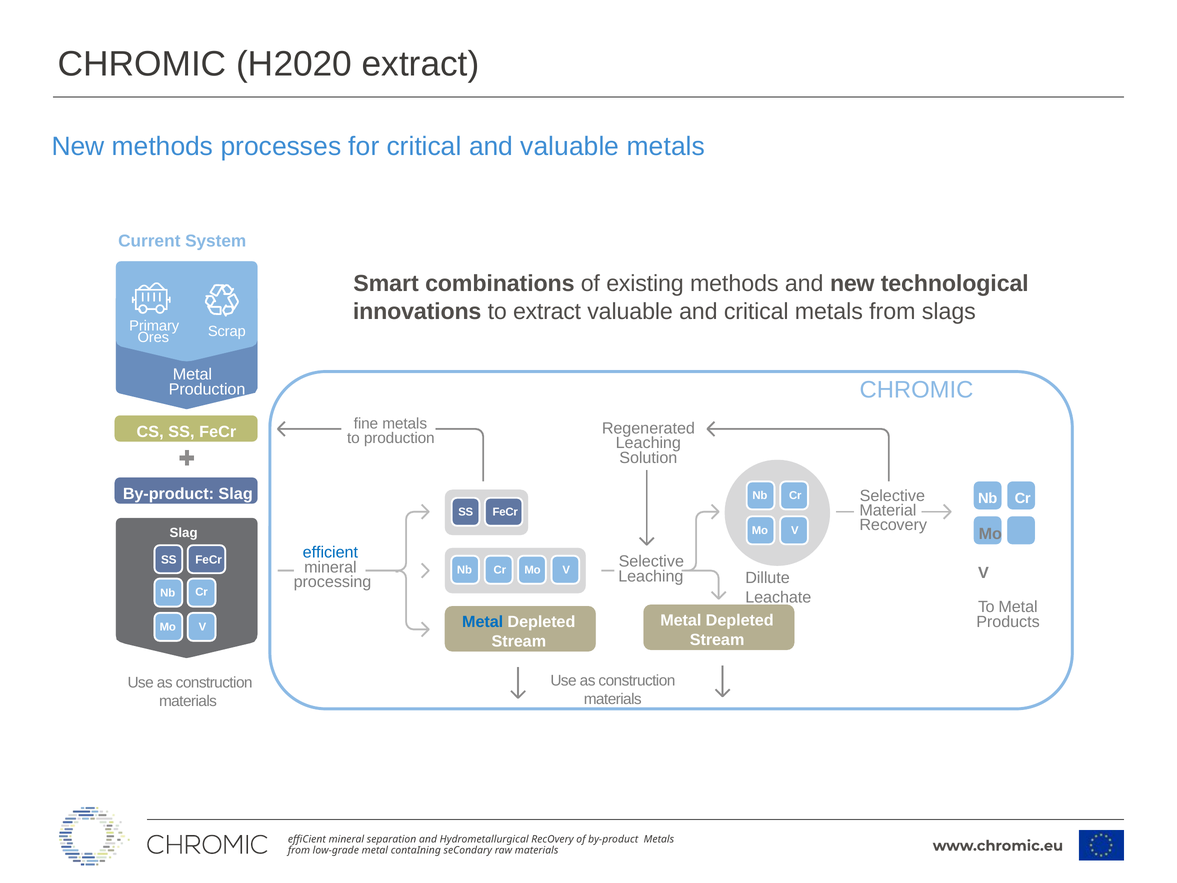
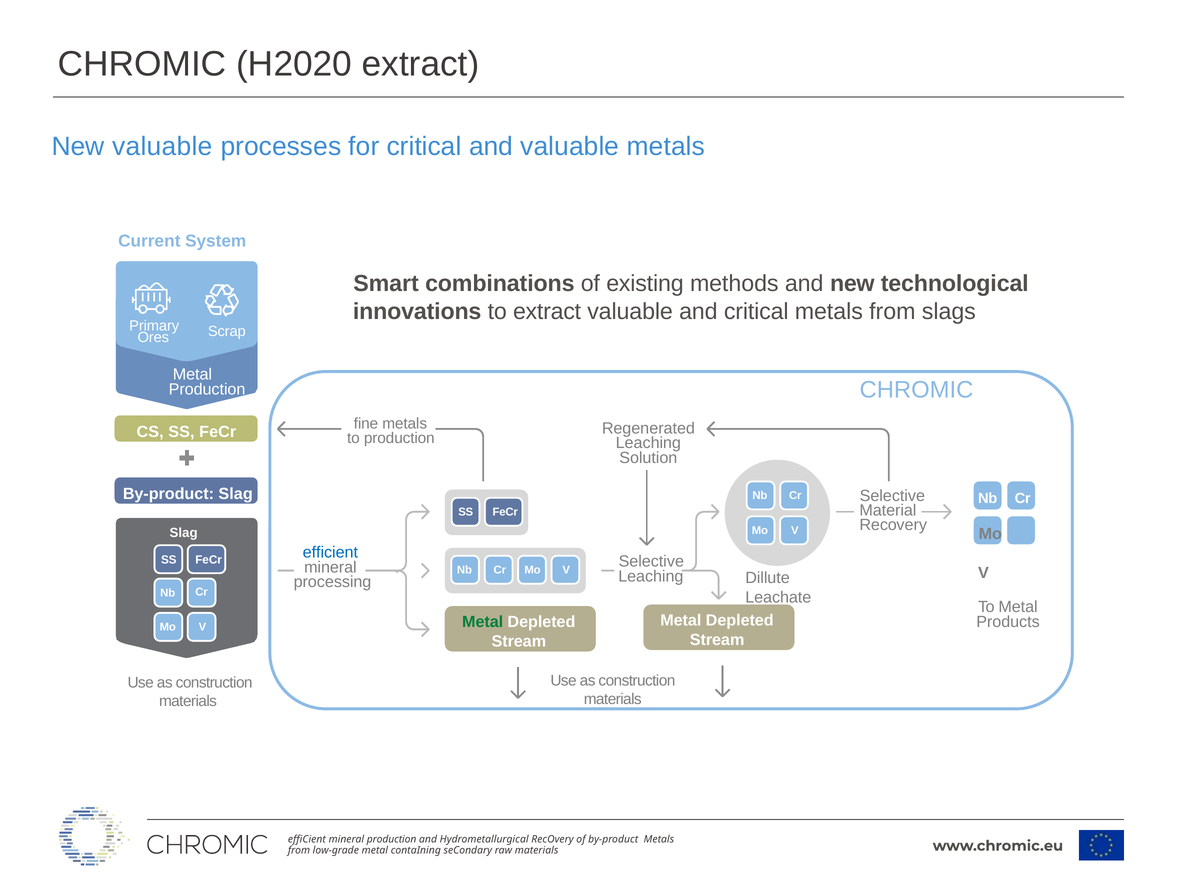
New methods: methods -> valuable
Metal at (483, 622) colour: blue -> green
mineral separation: separation -> production
